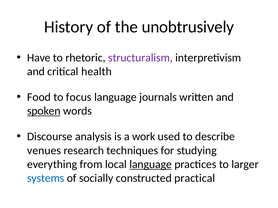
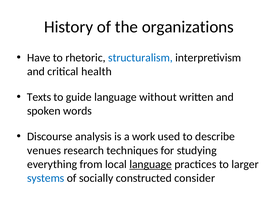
unobtrusively: unobtrusively -> organizations
structuralism colour: purple -> blue
Food: Food -> Texts
focus: focus -> guide
journals: journals -> without
spoken underline: present -> none
practical: practical -> consider
